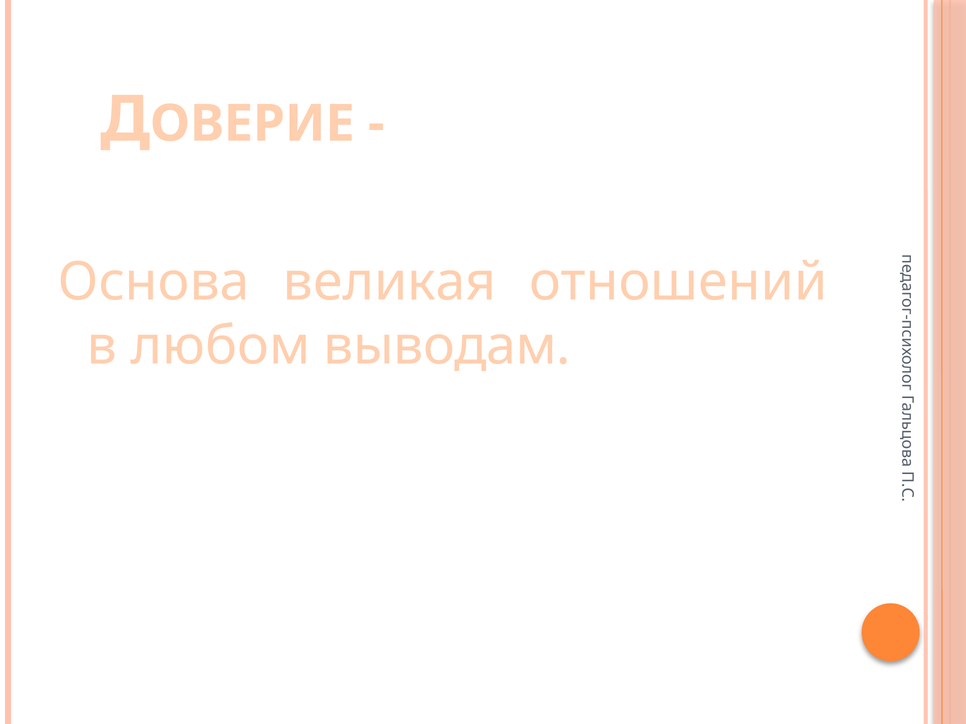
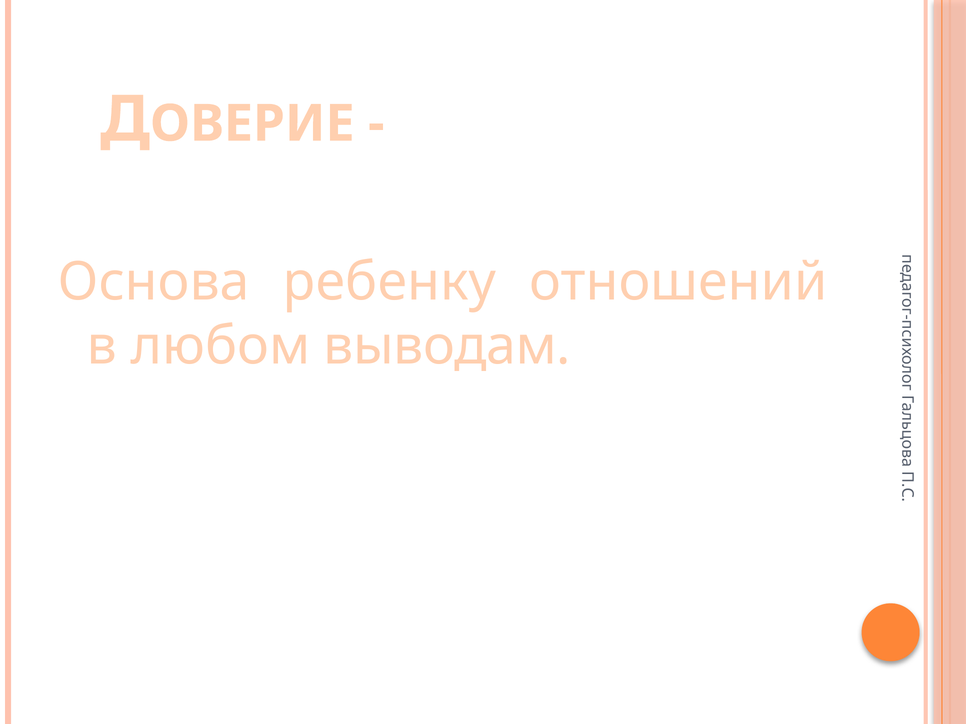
великая: великая -> ребенку
